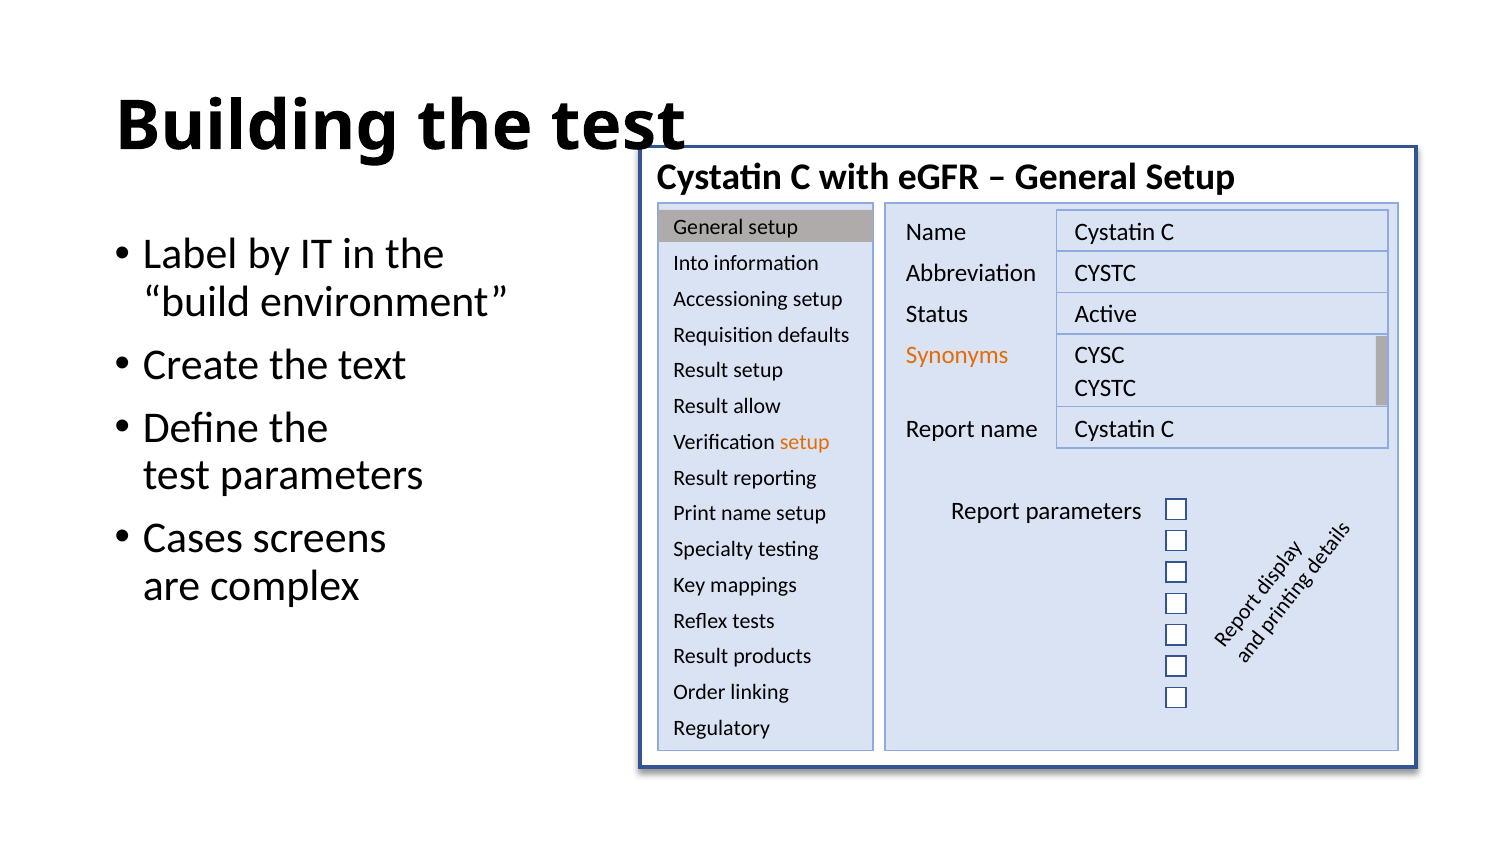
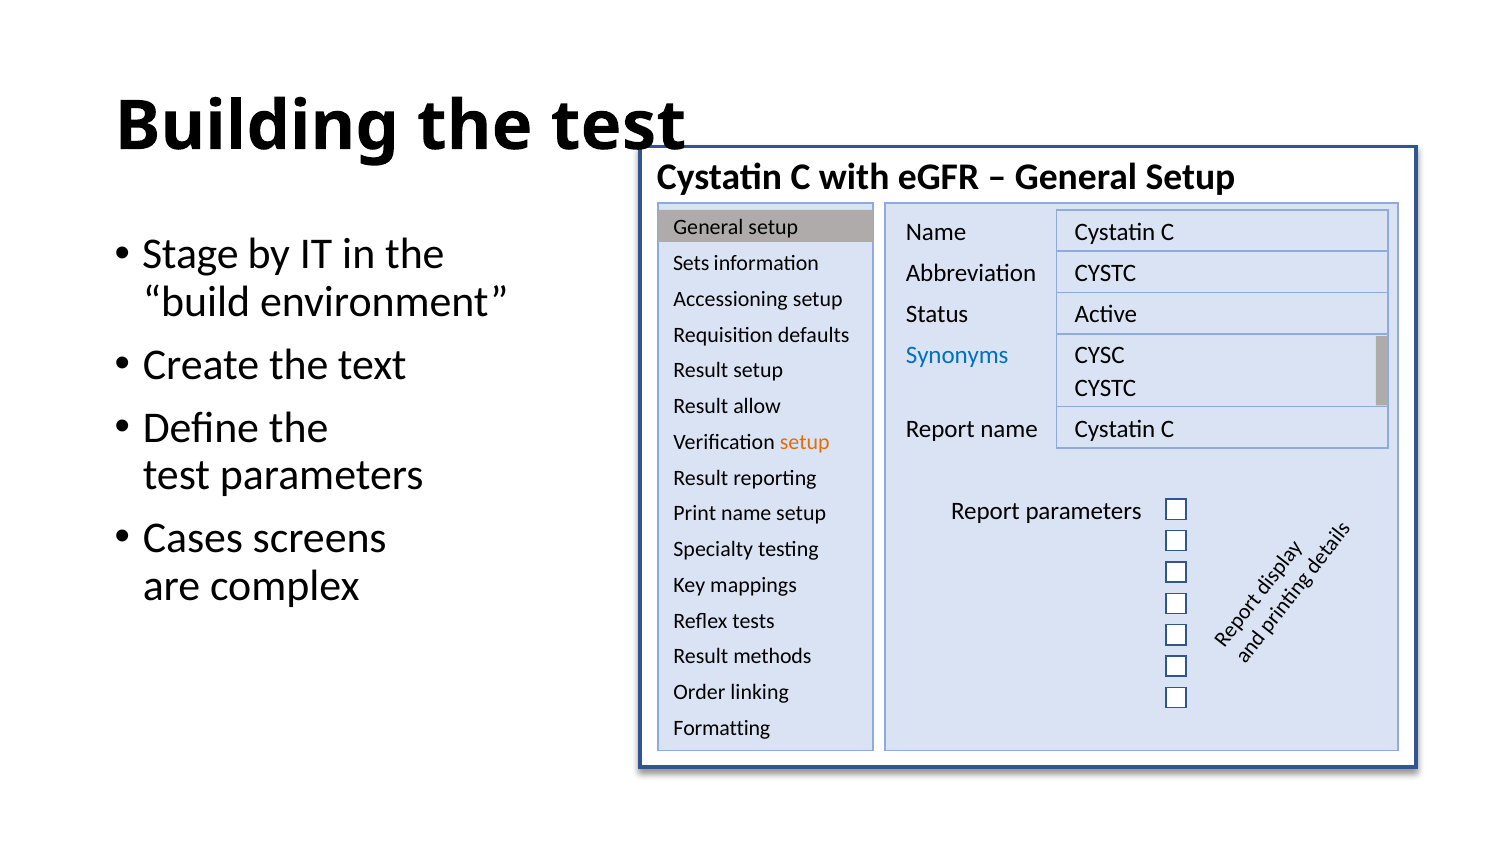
Label: Label -> Stage
Into: Into -> Sets
Synonyms colour: orange -> blue
products: products -> methods
Regulatory: Regulatory -> Formatting
